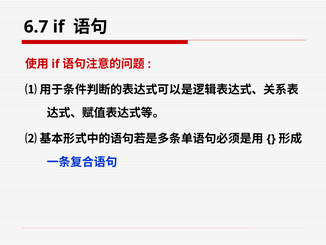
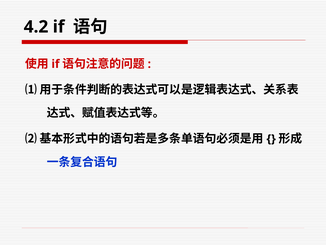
6.7: 6.7 -> 4.2
